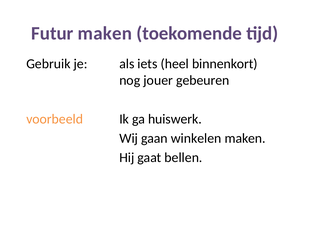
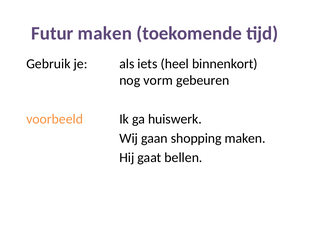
jouer: jouer -> vorm
winkelen: winkelen -> shopping
